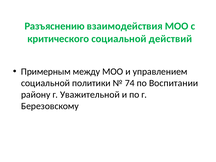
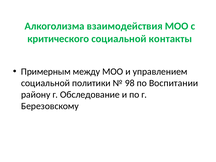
Разъяснению: Разъяснению -> Алкоголизма
действий: действий -> контакты
74: 74 -> 98
Уважительной: Уважительной -> Обследование
